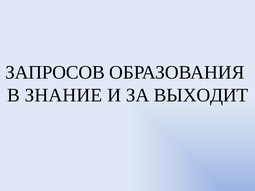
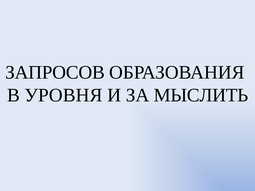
ЗНАНИЕ: ЗНАНИЕ -> УРОВНЯ
ВЫХОДИТ: ВЫХОДИТ -> МЫСЛИТЬ
